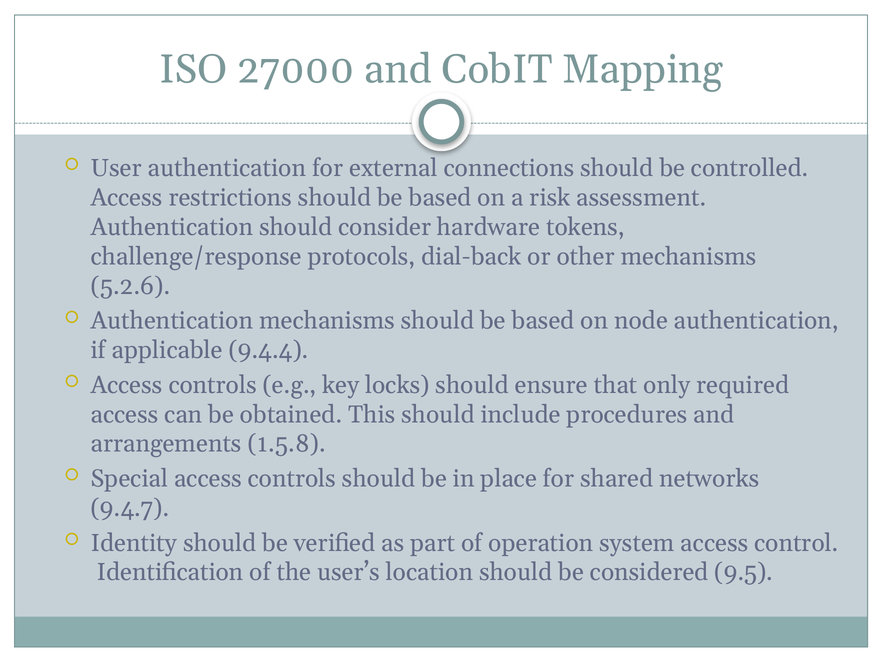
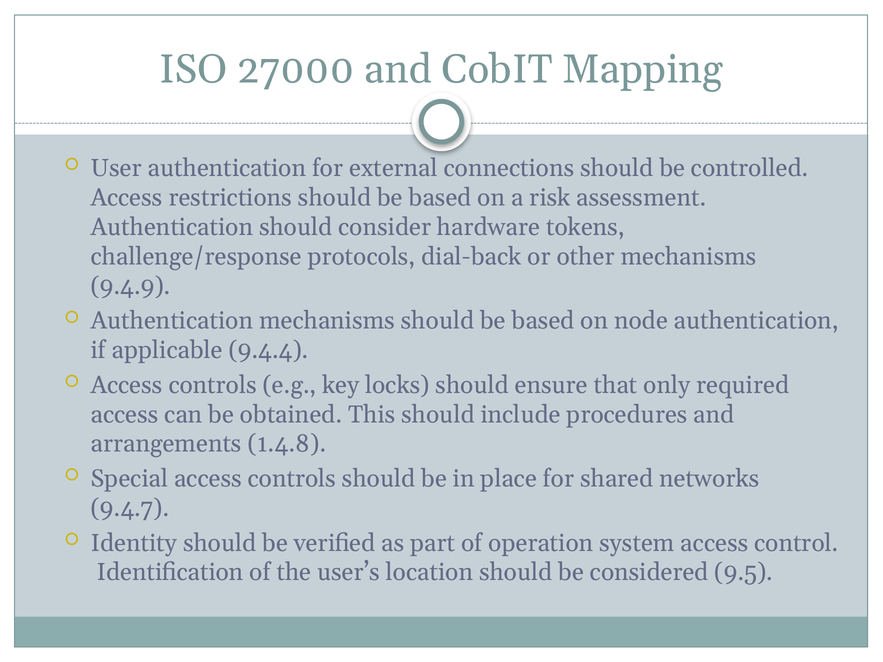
5.2.6: 5.2.6 -> 9.4.9
1.5.8: 1.5.8 -> 1.4.8
